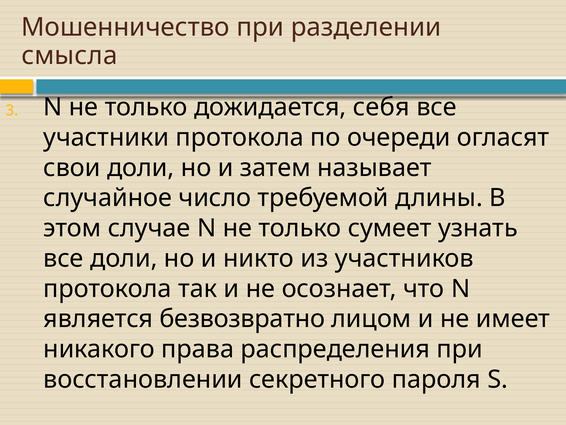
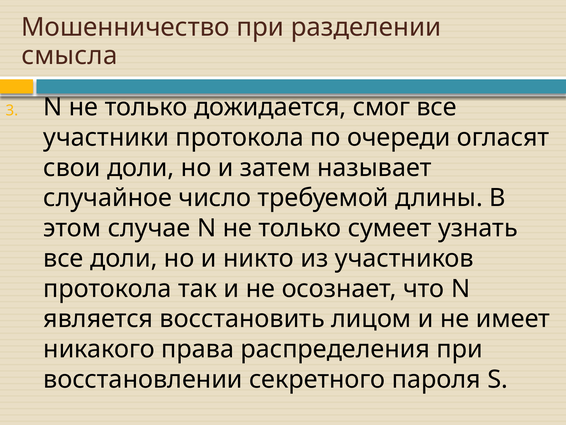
себя: себя -> смог
безвозвратно: безвозвратно -> восстановить
